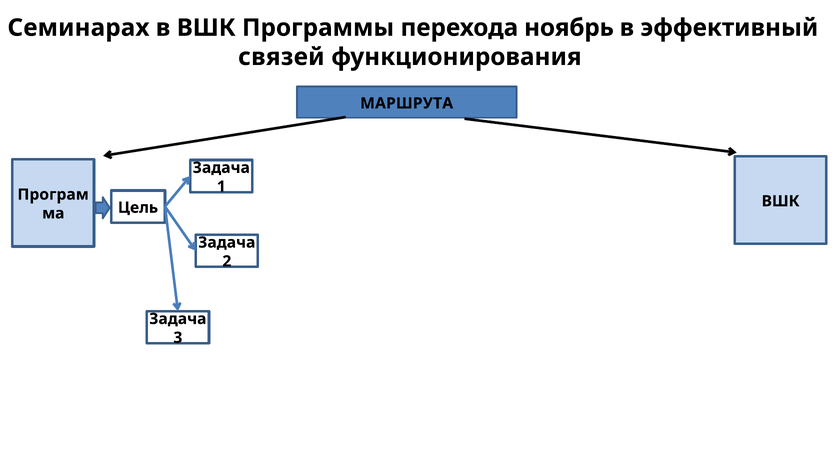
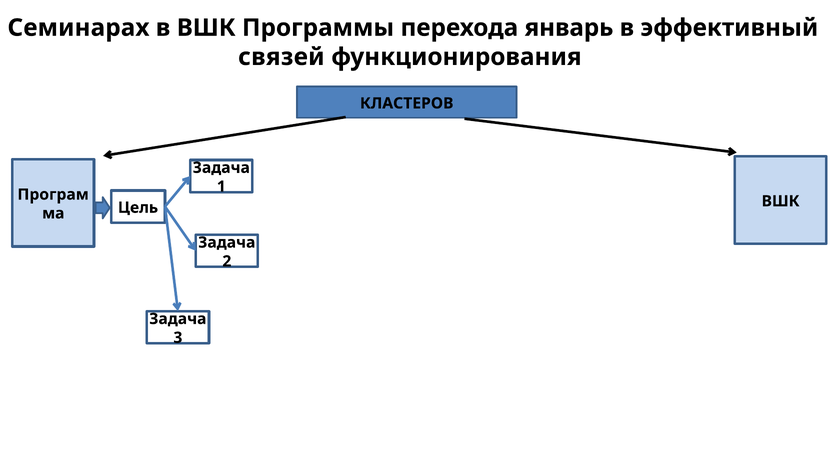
ноябрь: ноябрь -> январь
МАРШРУТА: МАРШРУТА -> КЛАСТЕРОВ
